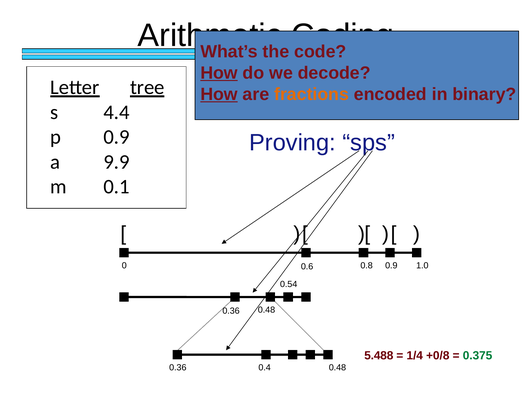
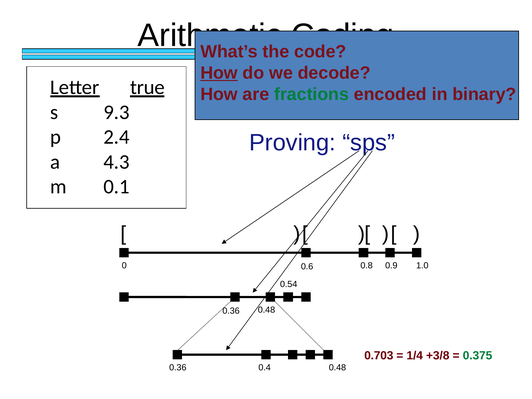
tree: tree -> true
How at (219, 94) underline: present -> none
fractions colour: orange -> green
4.4: 4.4 -> 9.3
p 0.9: 0.9 -> 2.4
9.9: 9.9 -> 4.3
5.488: 5.488 -> 0.703
+0/8: +0/8 -> +3/8
